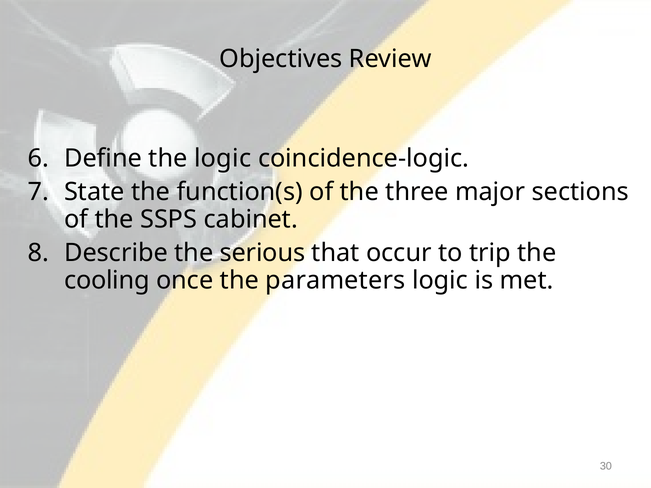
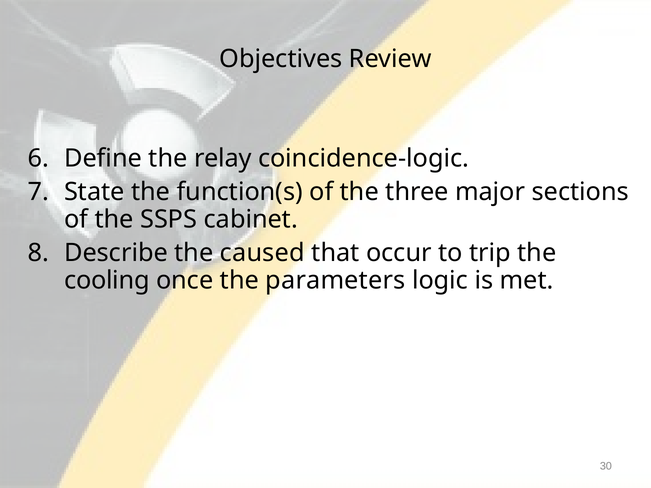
the logic: logic -> relay
serious: serious -> caused
